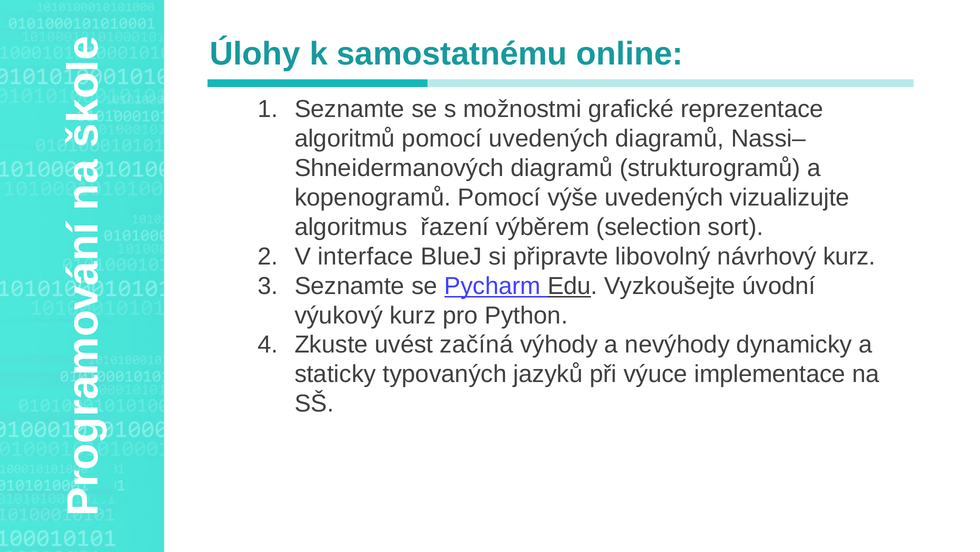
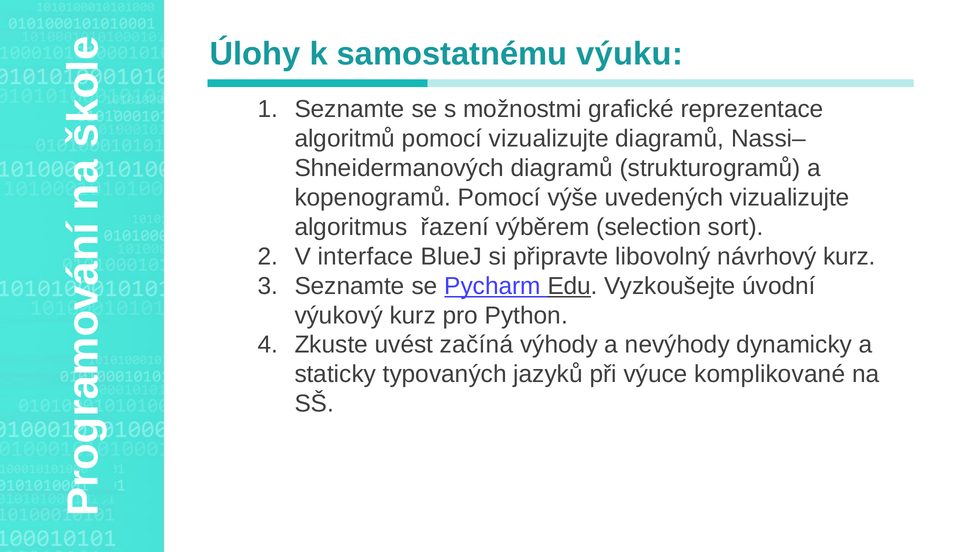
online: online -> výuku
pomocí uvedených: uvedených -> vizualizujte
implementace: implementace -> komplikované
